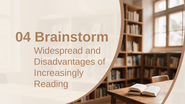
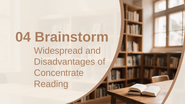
Increasingly: Increasingly -> Concentrate
